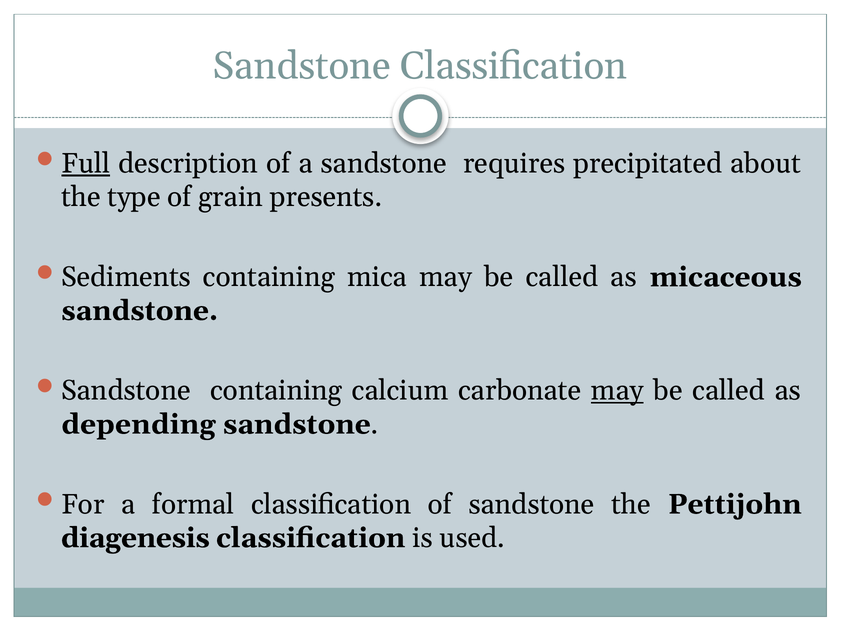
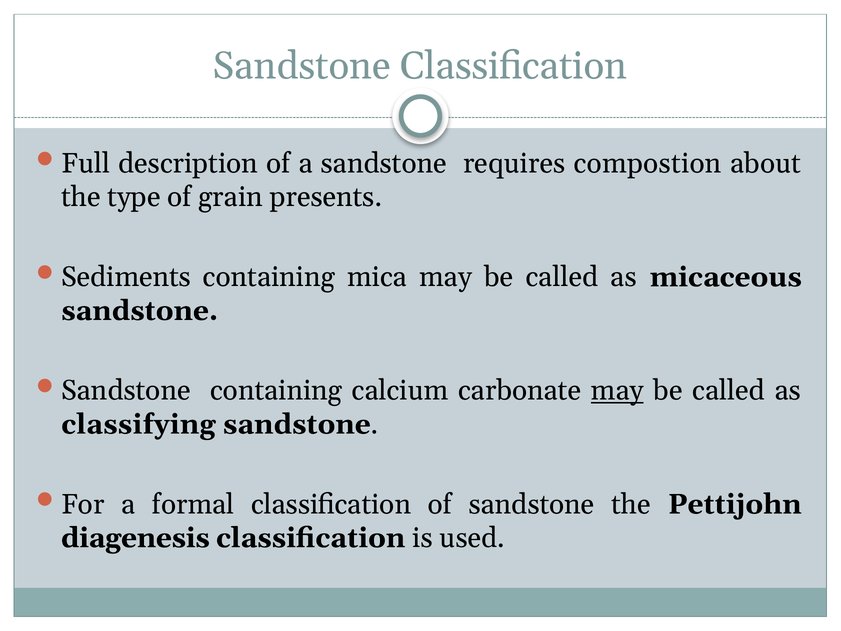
Full underline: present -> none
precipitated: precipitated -> compostion
depending: depending -> classifying
